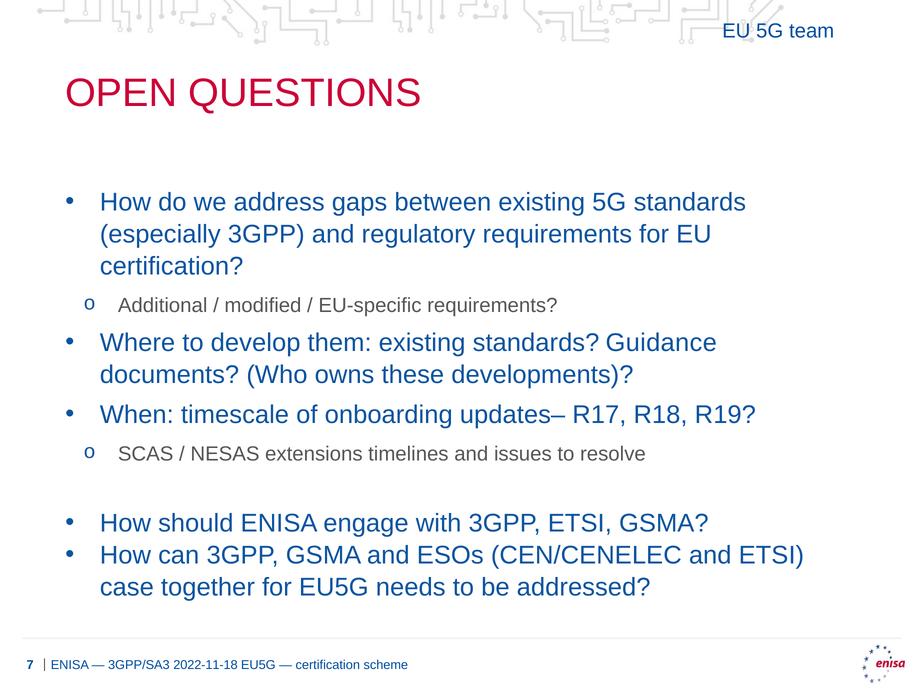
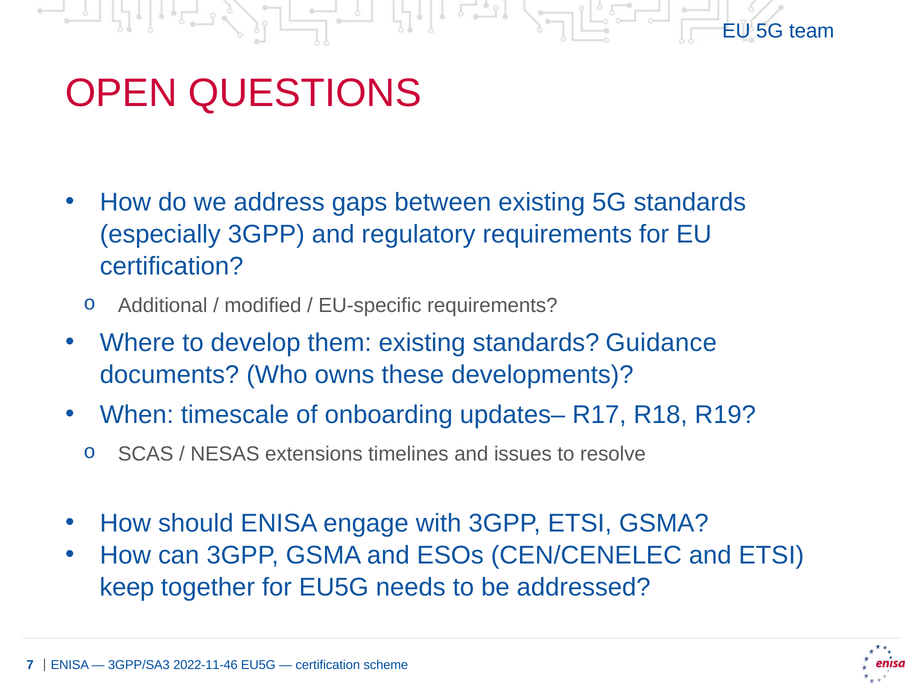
case: case -> keep
2022-11-18: 2022-11-18 -> 2022-11-46
